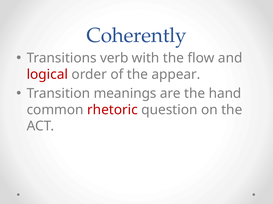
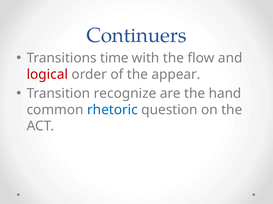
Coherently: Coherently -> Continuers
verb: verb -> time
meanings: meanings -> recognize
rhetoric colour: red -> blue
